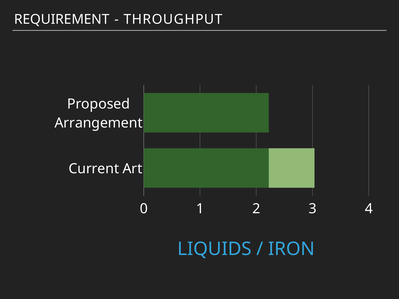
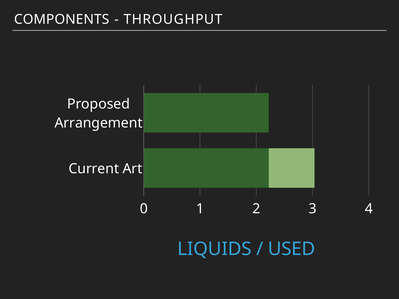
REQUIREMENT: REQUIREMENT -> COMPONENTS
IRON: IRON -> USED
